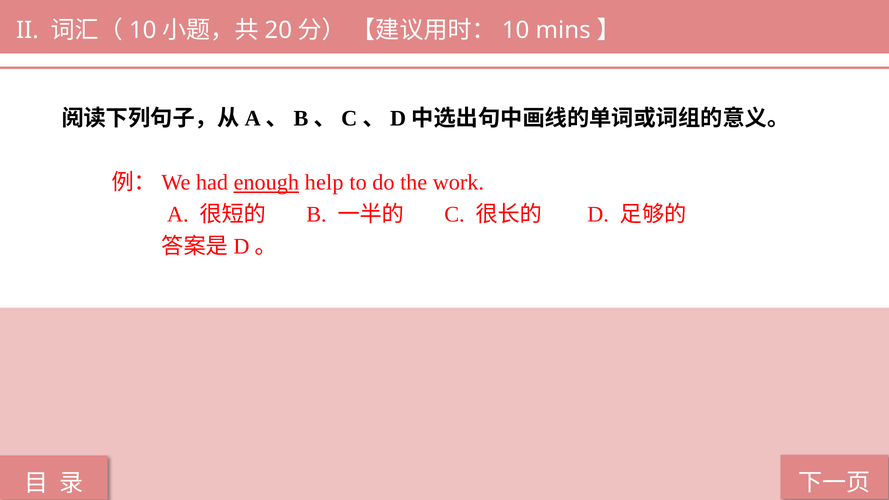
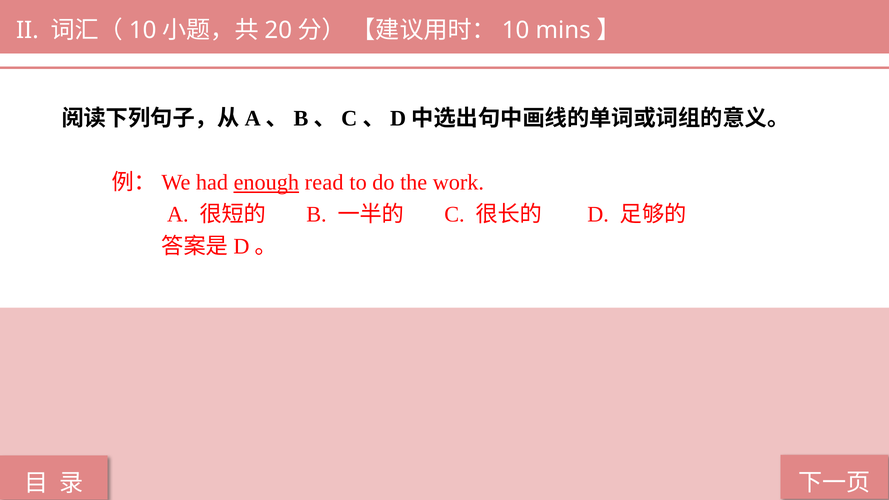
help: help -> read
